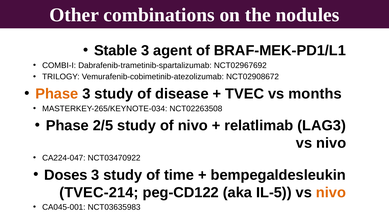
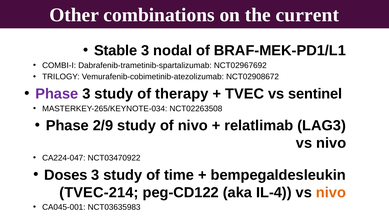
nodules: nodules -> current
agent: agent -> nodal
Phase at (57, 94) colour: orange -> purple
disease: disease -> therapy
months: months -> sentinel
2/5: 2/5 -> 2/9
IL-5: IL-5 -> IL-4
